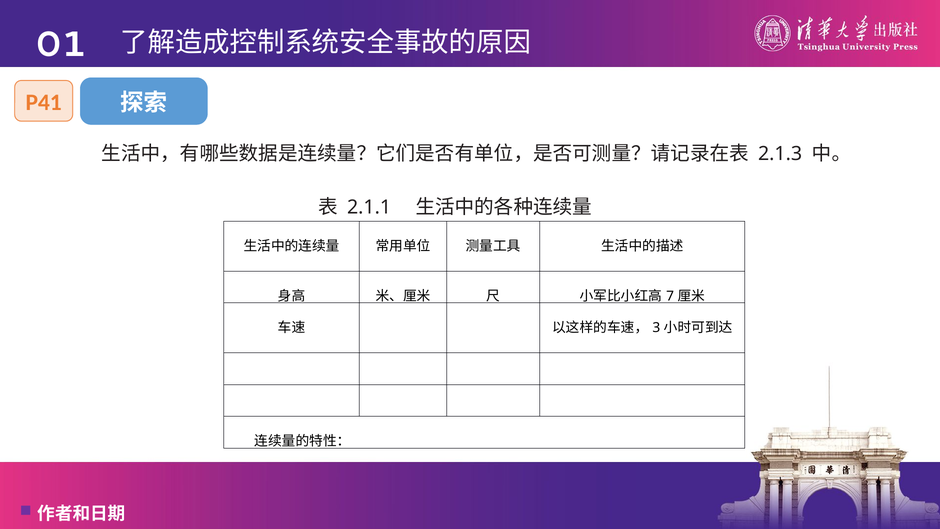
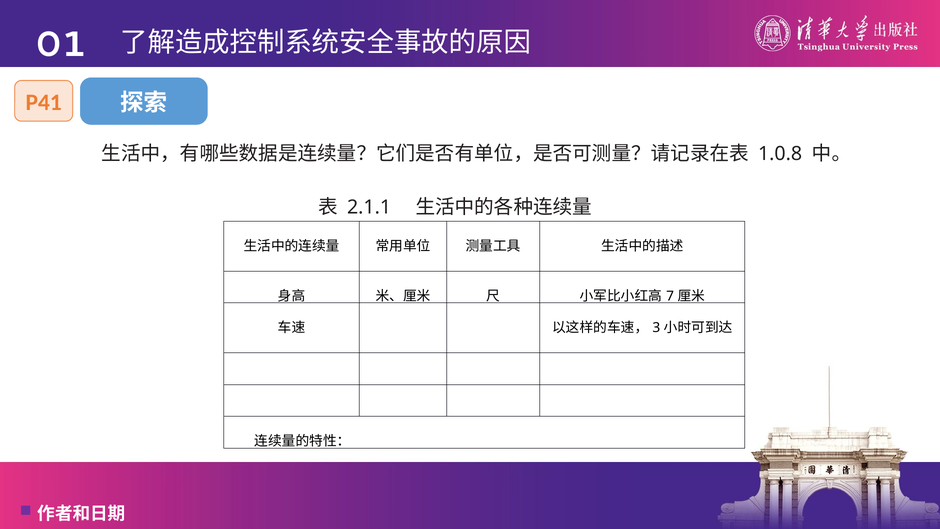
2.1.3: 2.1.3 -> 1.0.8
